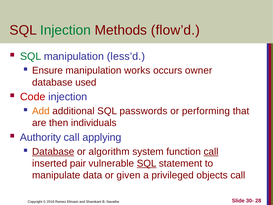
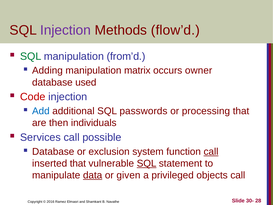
Injection at (66, 30) colour: green -> purple
less’d: less’d -> from’d
Ensure: Ensure -> Adding
works: works -> matrix
Add colour: orange -> blue
performing: performing -> processing
Authority: Authority -> Services
applying: applying -> possible
Database at (53, 151) underline: present -> none
algorithm: algorithm -> exclusion
inserted pair: pair -> that
data underline: none -> present
